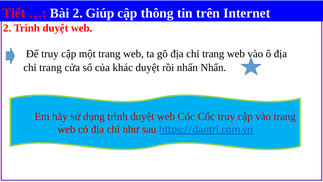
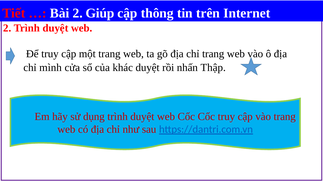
trang at (51, 68): trang -> mình
nhấn Nhấn: Nhấn -> Thập
